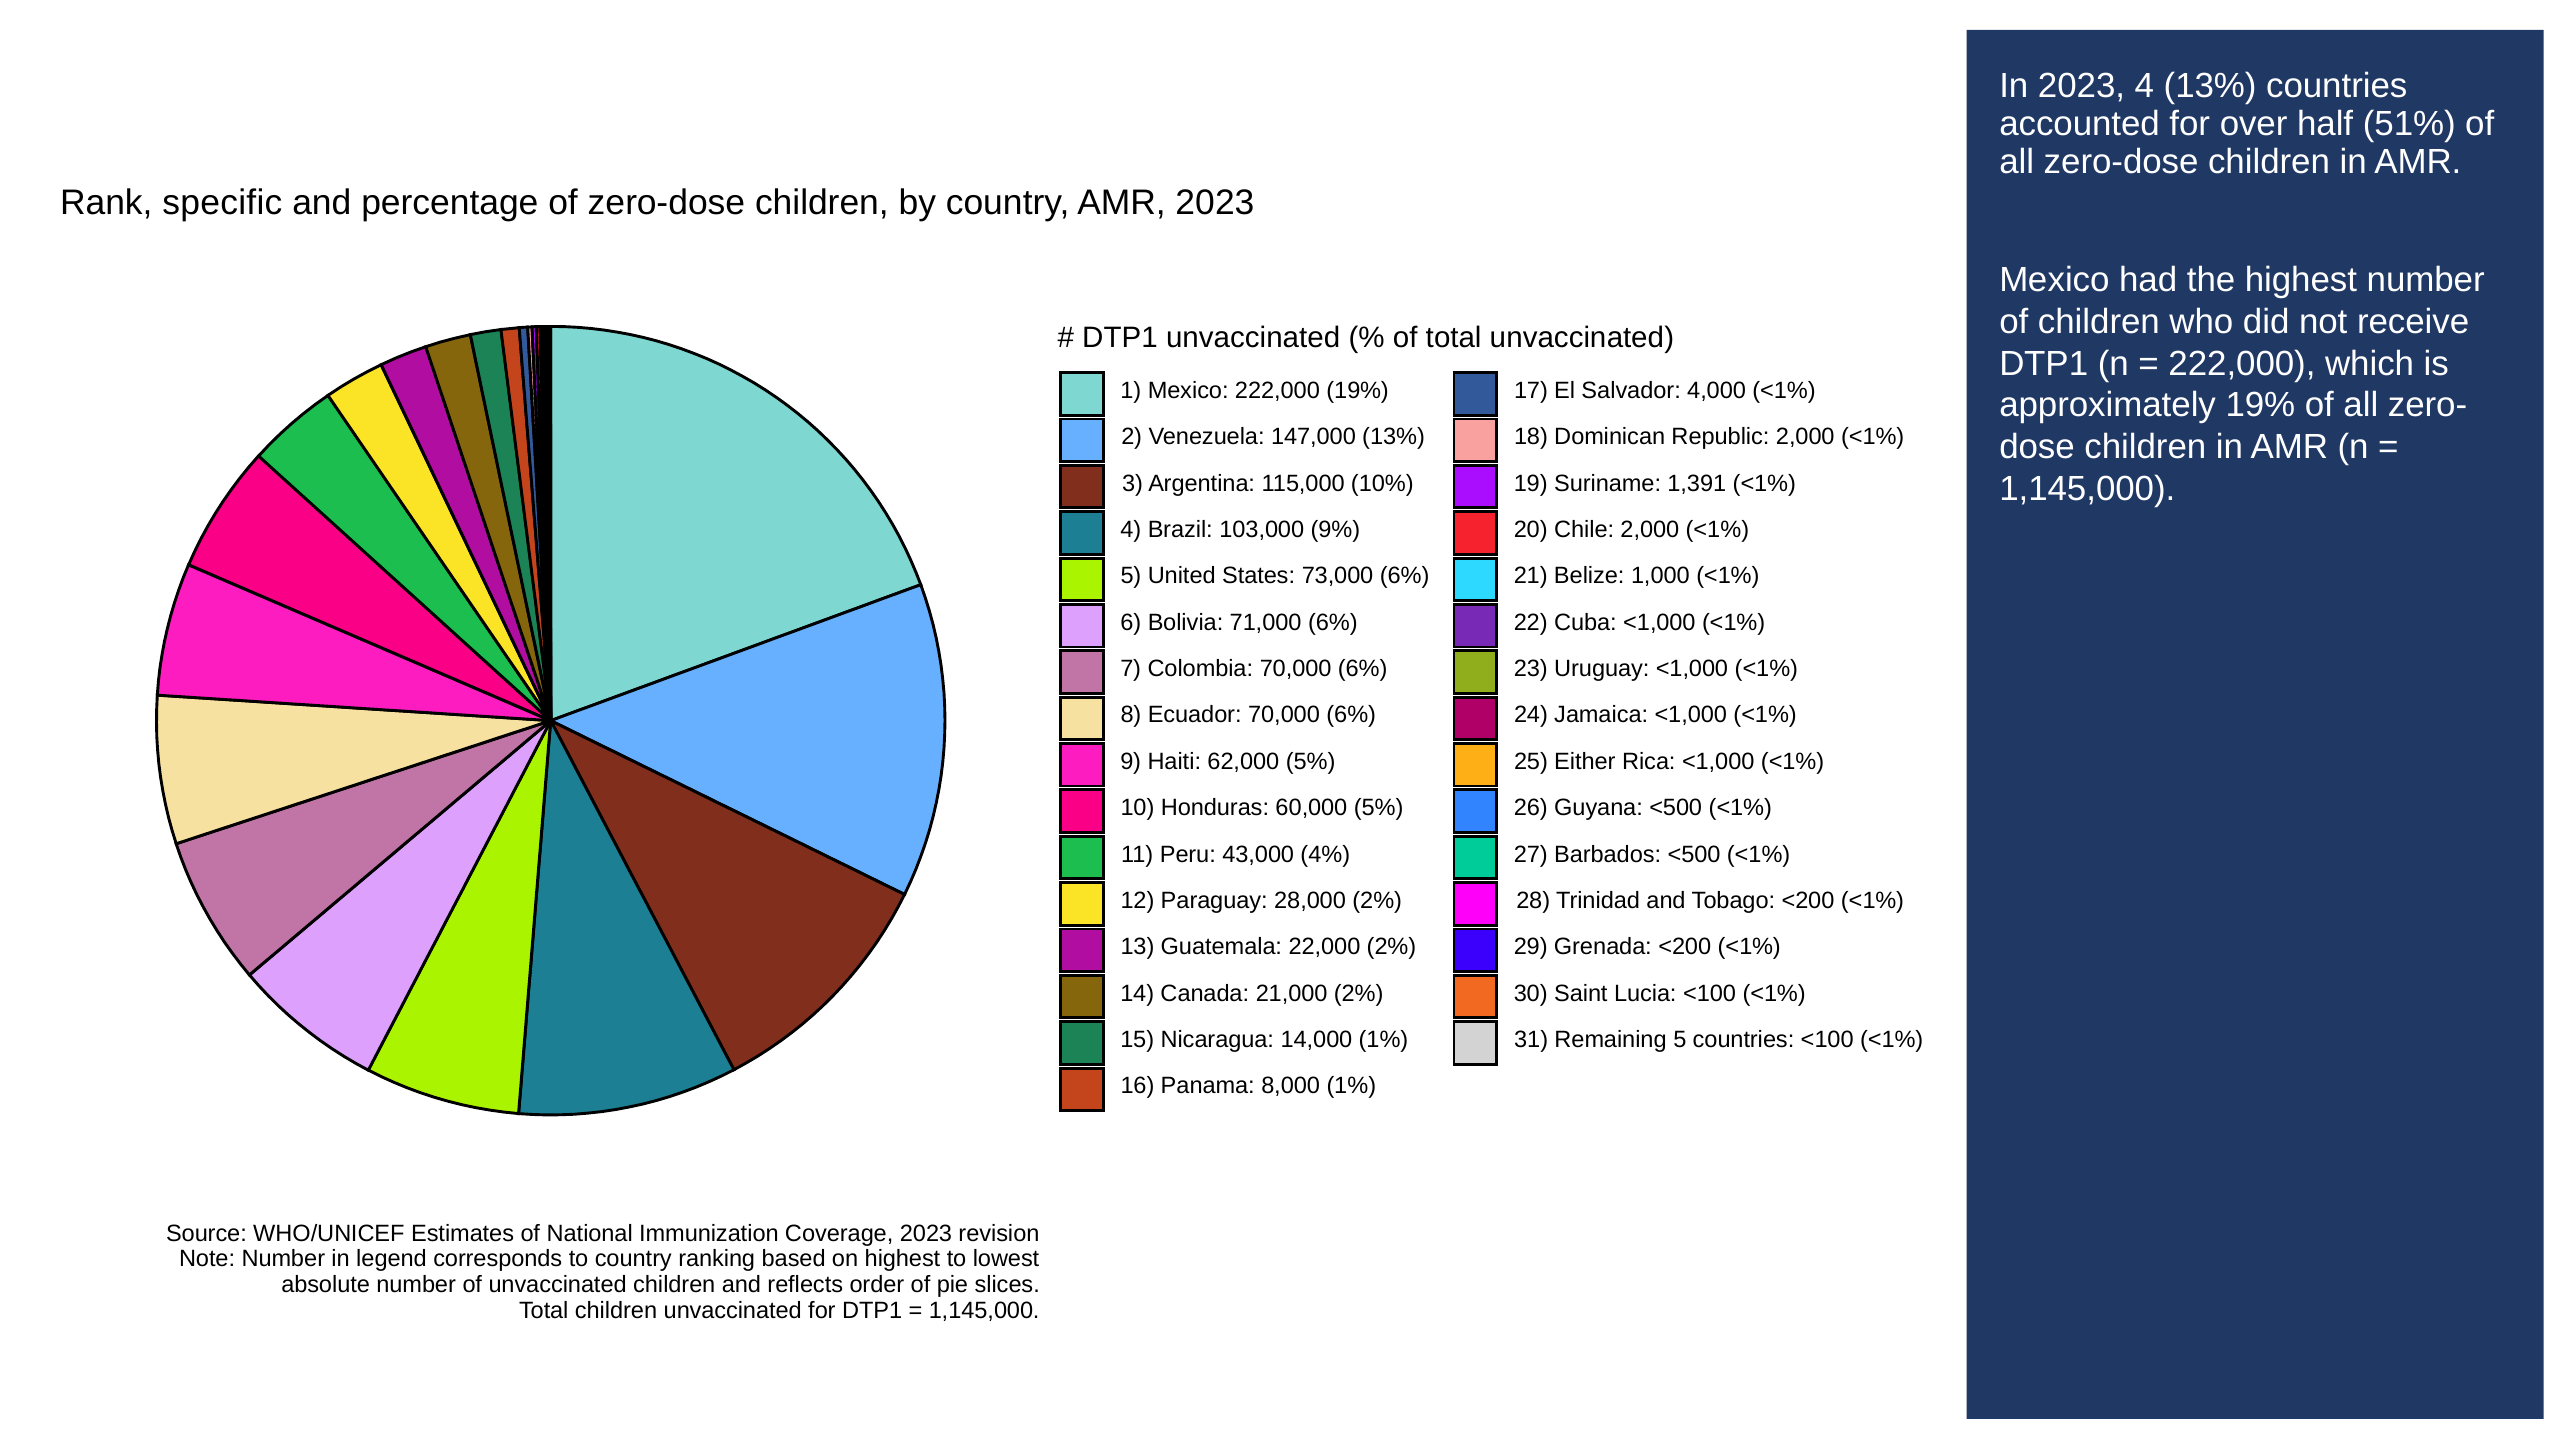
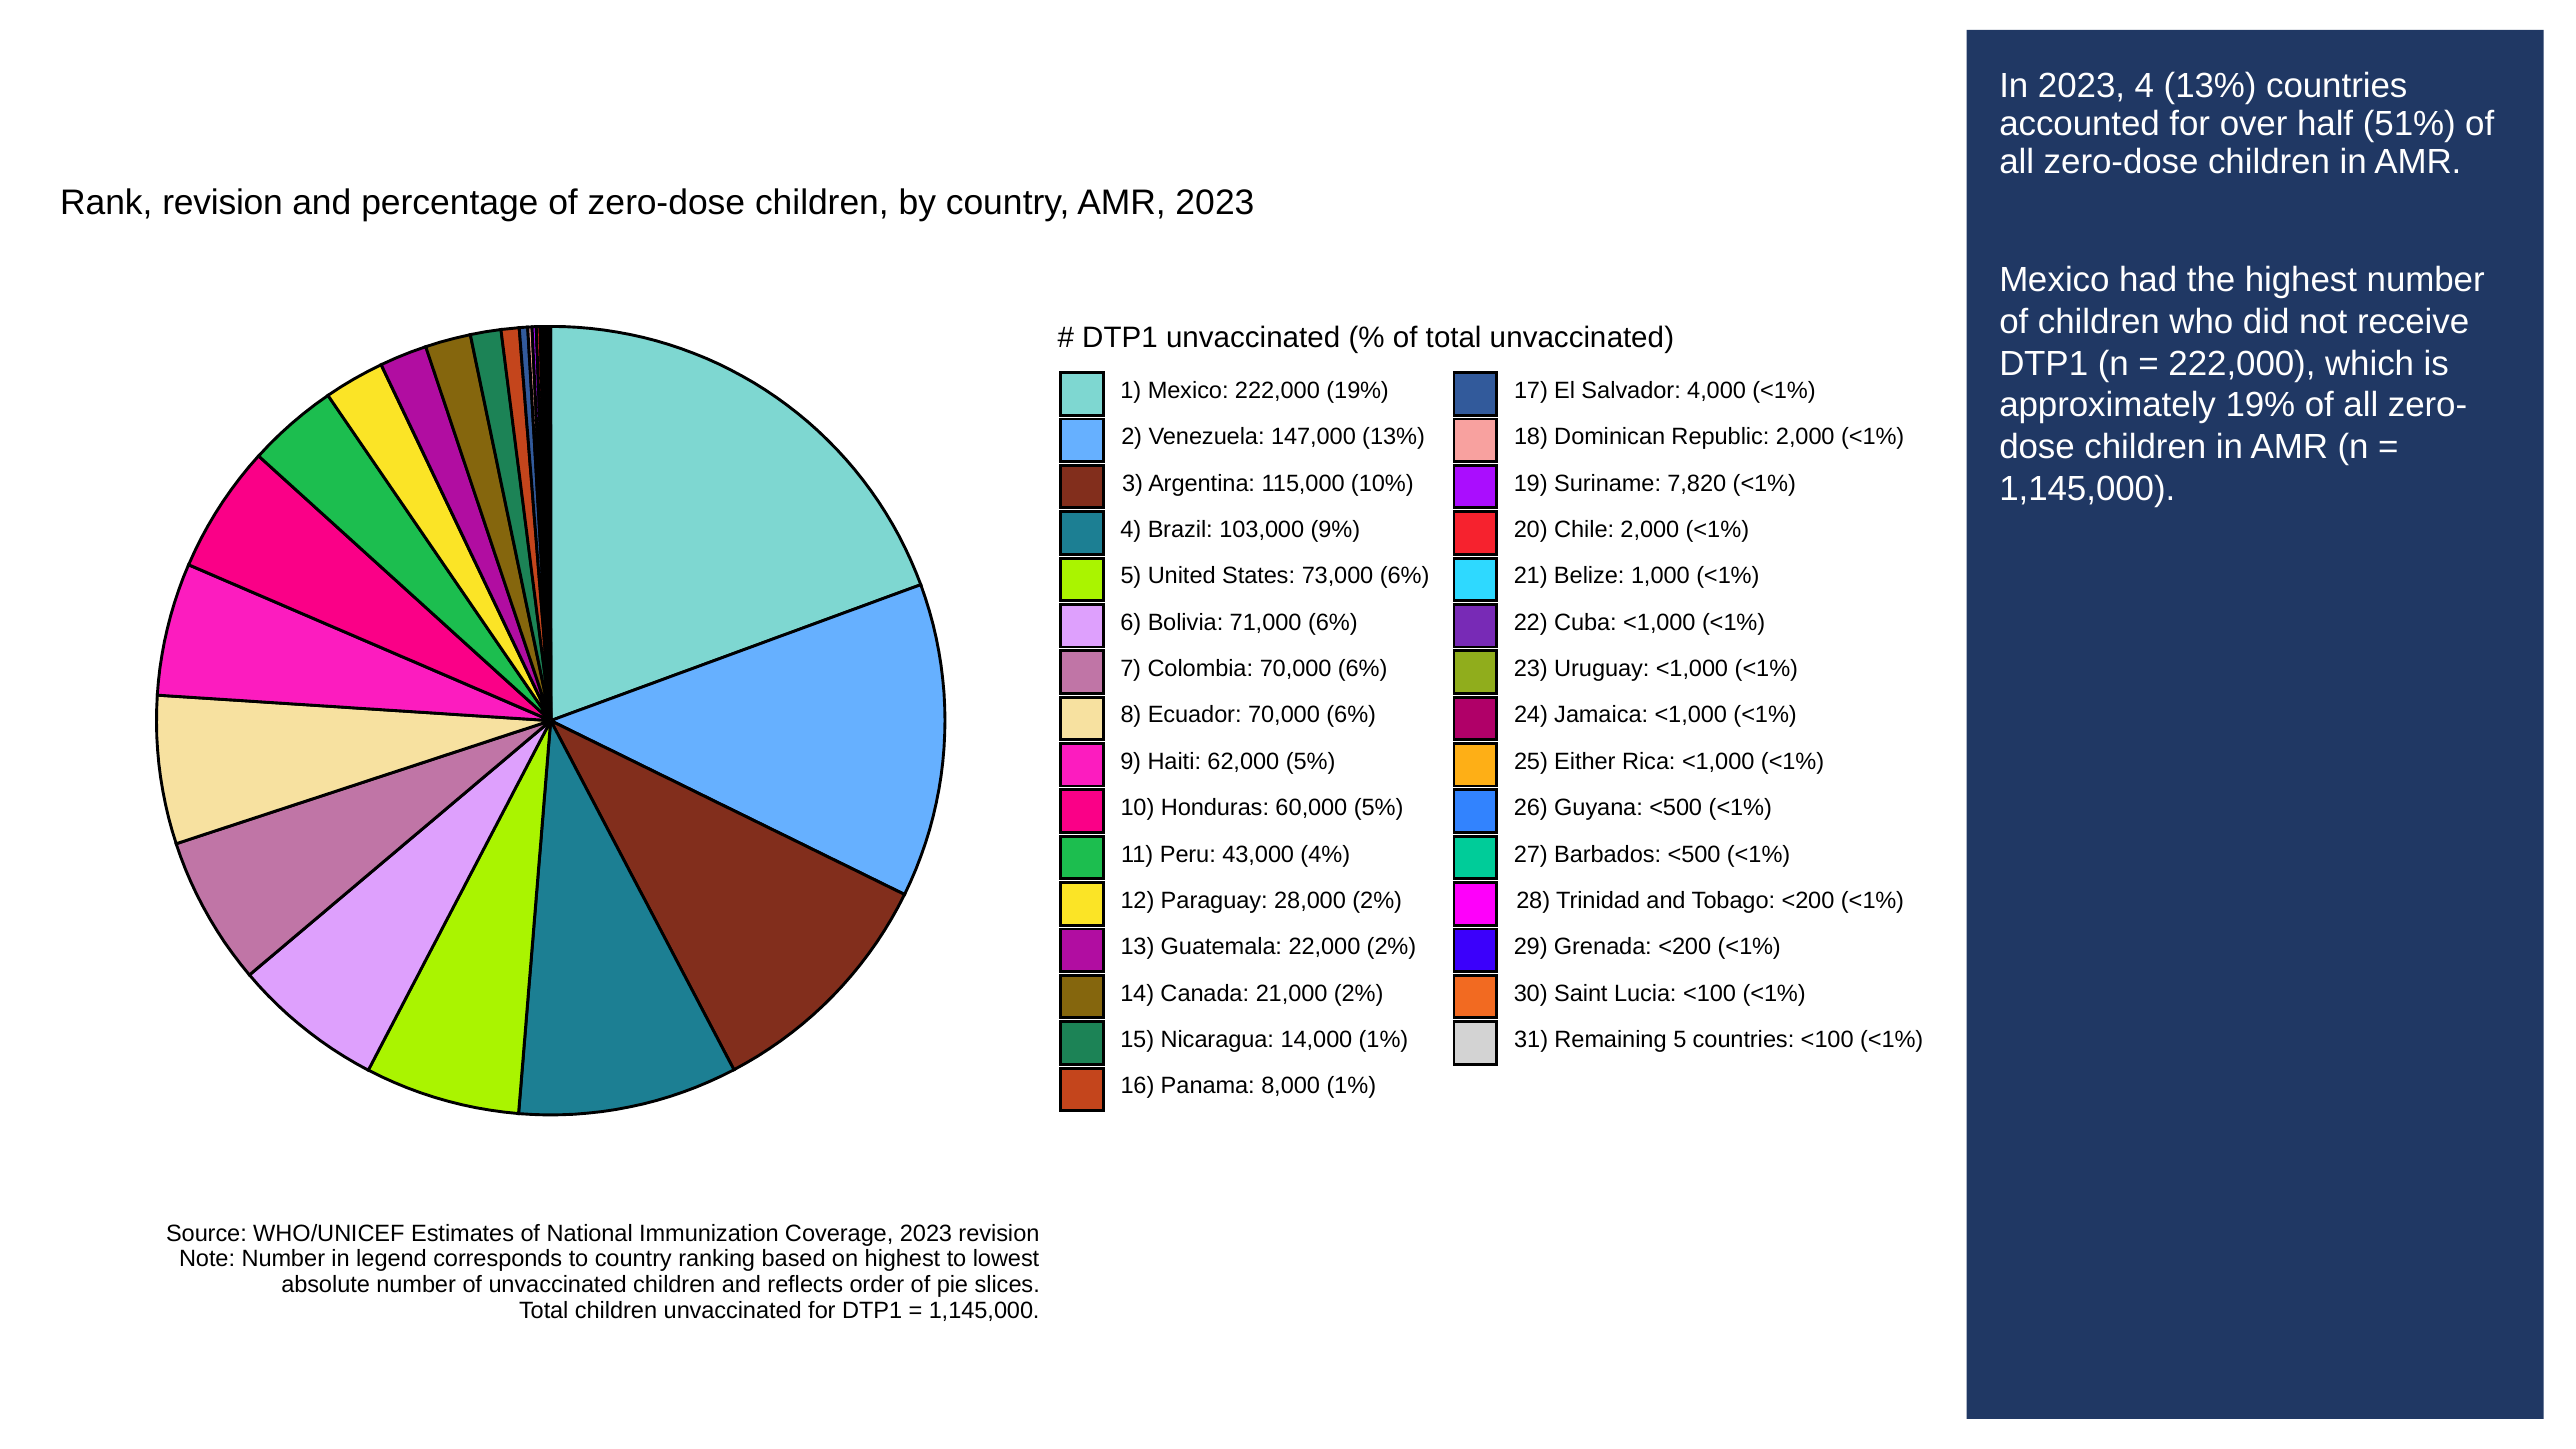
Rank specific: specific -> revision
1,391: 1,391 -> 7,820
